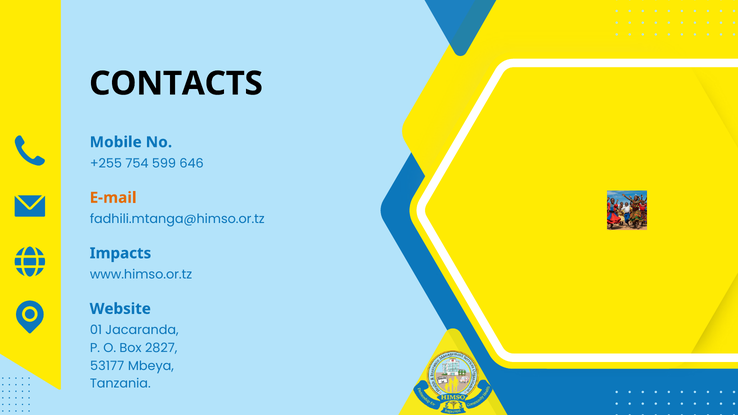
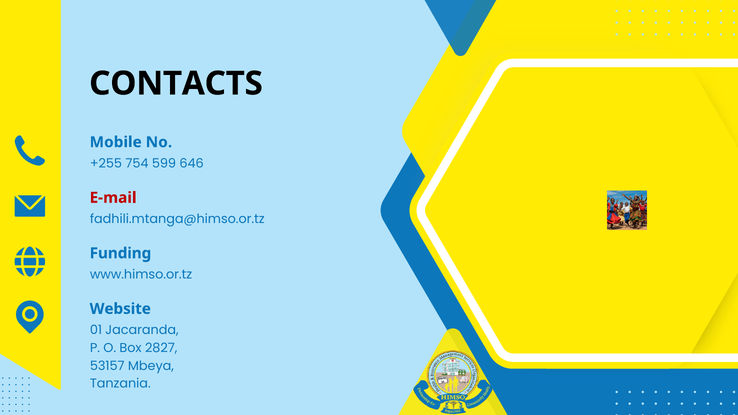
E-mail colour: orange -> red
Impacts: Impacts -> Funding
53177: 53177 -> 53157
